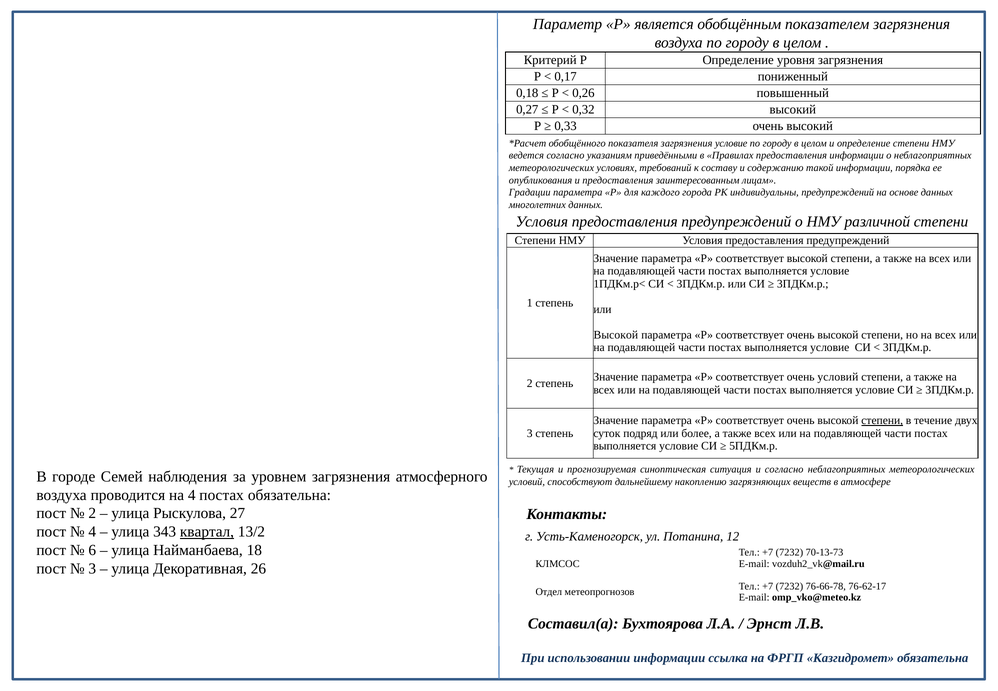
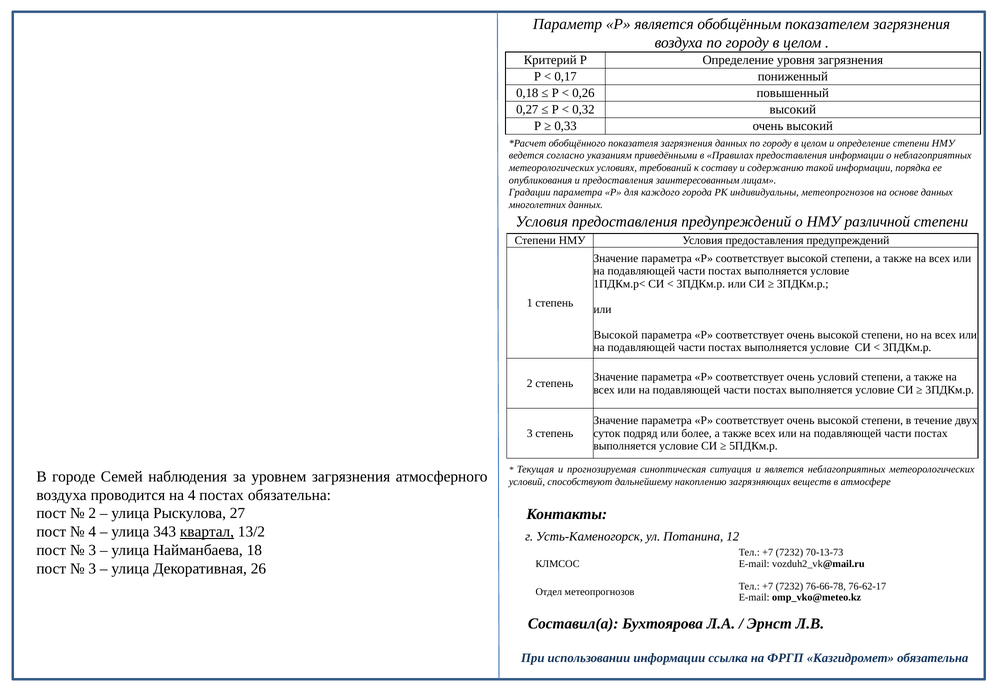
загрязнения условие: условие -> данных
индивидуальны предупреждений: предупреждений -> метеопрогнозов
степени at (882, 420) underline: present -> none
и согласно: согласно -> является
6 at (92, 550): 6 -> 3
